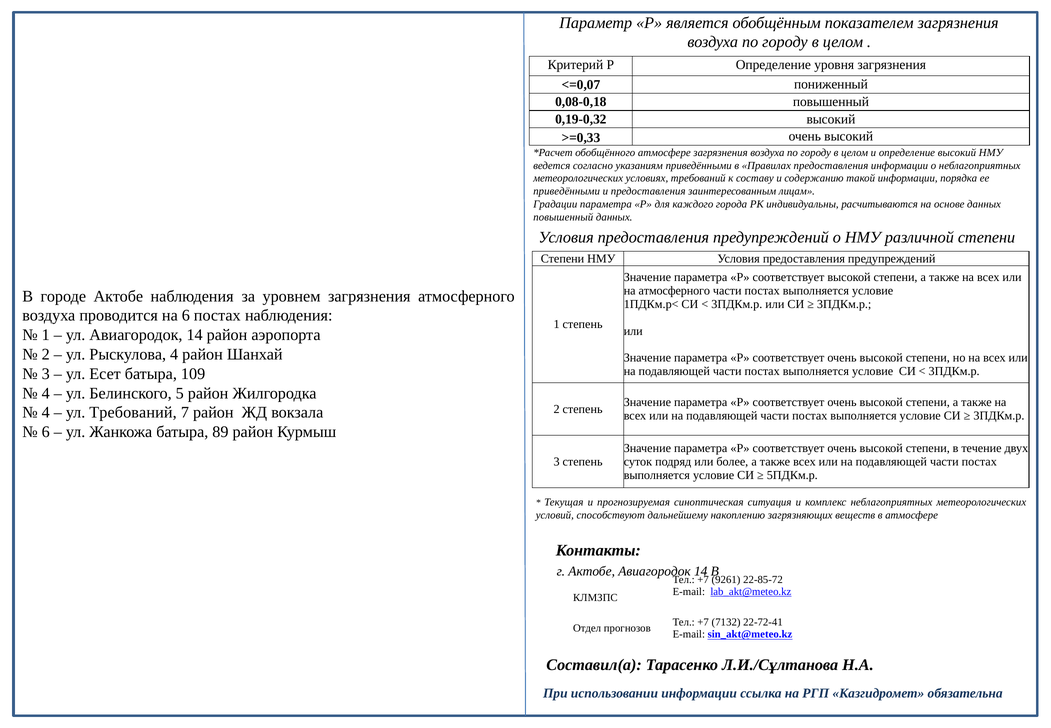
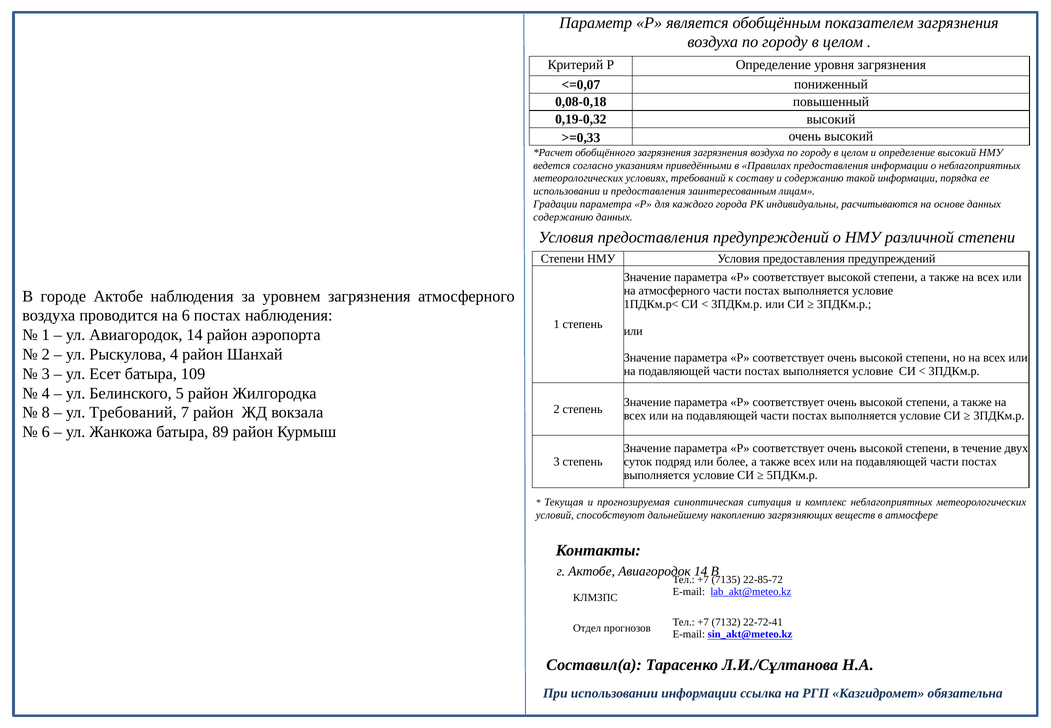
обобщённого атмосфере: атмосфере -> загрязнения
приведёнными at (567, 191): приведёнными -> использовании
повышенный at (563, 217): повышенный -> содержанию
4 at (46, 412): 4 -> 8
9261: 9261 -> 7135
